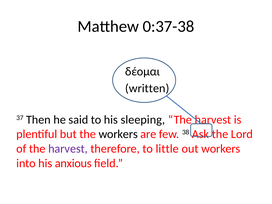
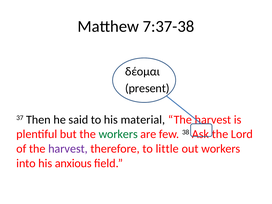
0:37-38: 0:37-38 -> 7:37-38
written: written -> present
sleeping: sleeping -> material
workers at (118, 134) colour: black -> green
